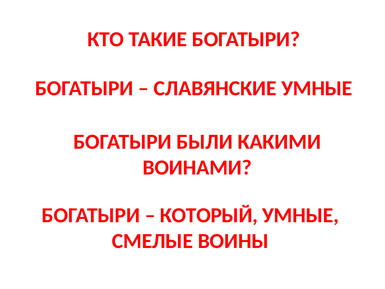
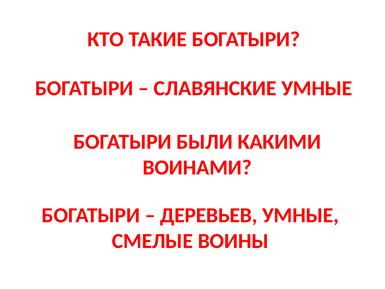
КОТОРЫЙ: КОТОРЫЙ -> ДЕРЕВЬЕВ
